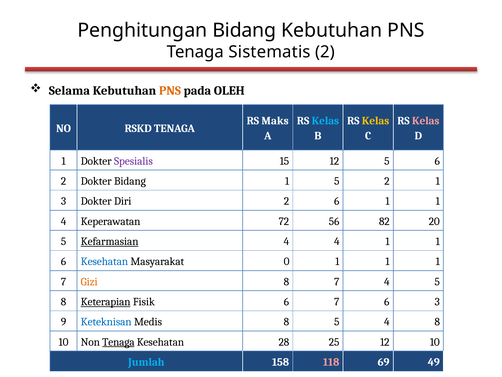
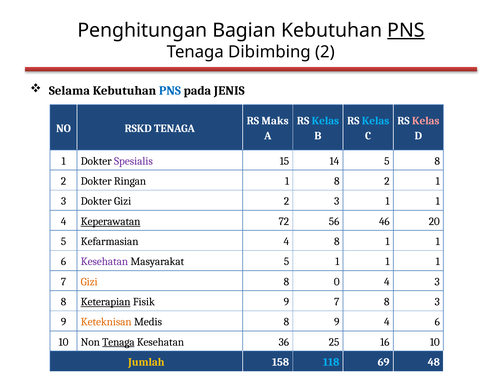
Penghitungan Bidang: Bidang -> Bagian
PNS at (406, 30) underline: none -> present
Sistematis: Sistematis -> Dibimbing
PNS at (170, 90) colour: orange -> blue
OLEH: OLEH -> JENIS
Kelas at (376, 121) colour: yellow -> light blue
15 12: 12 -> 14
5 6: 6 -> 8
Dokter Bidang: Bidang -> Ringan
1 5: 5 -> 8
Dokter Diri: Diri -> Gizi
2 6: 6 -> 3
Keperawatan underline: none -> present
82: 82 -> 46
Kefarmasian underline: present -> none
4 4: 4 -> 8
Kesehatan at (104, 261) colour: blue -> purple
Masyarakat 0: 0 -> 5
8 7: 7 -> 0
4 5: 5 -> 3
Fisik 6: 6 -> 9
7 6: 6 -> 8
Keteknisan colour: blue -> orange
8 5: 5 -> 9
4 8: 8 -> 6
28: 28 -> 36
25 12: 12 -> 16
Jumlah colour: light blue -> yellow
118 colour: pink -> light blue
49: 49 -> 48
